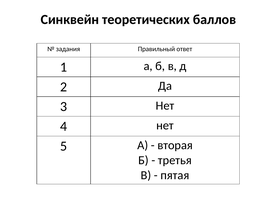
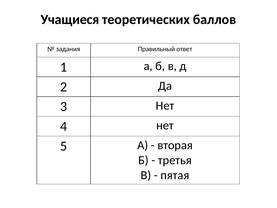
Синквейн: Синквейн -> Учащиеся
